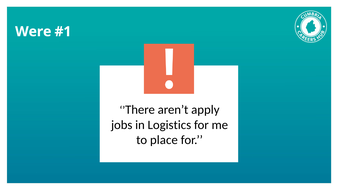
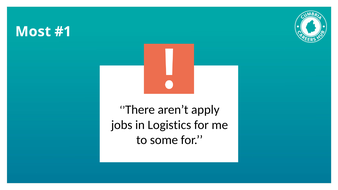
Were: Were -> Most
place: place -> some
